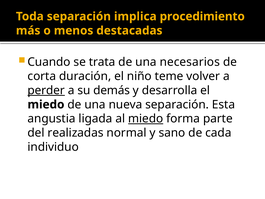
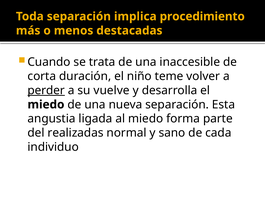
necesarios: necesarios -> inaccesible
demás: demás -> vuelve
miedo at (146, 119) underline: present -> none
